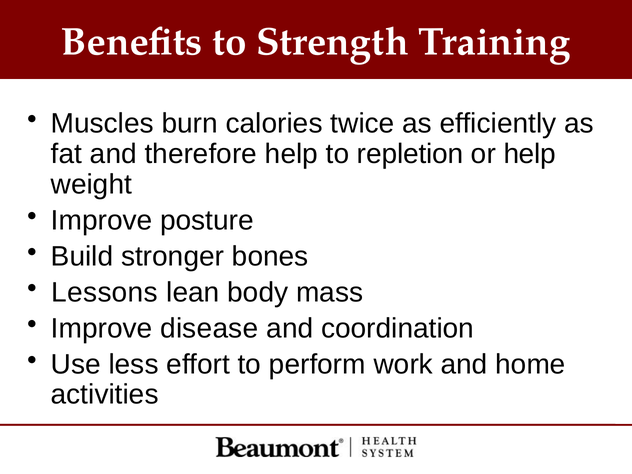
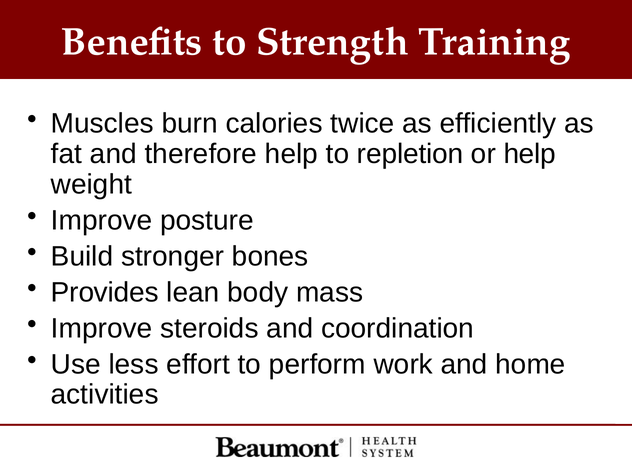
Lessons: Lessons -> Provides
disease: disease -> steroids
